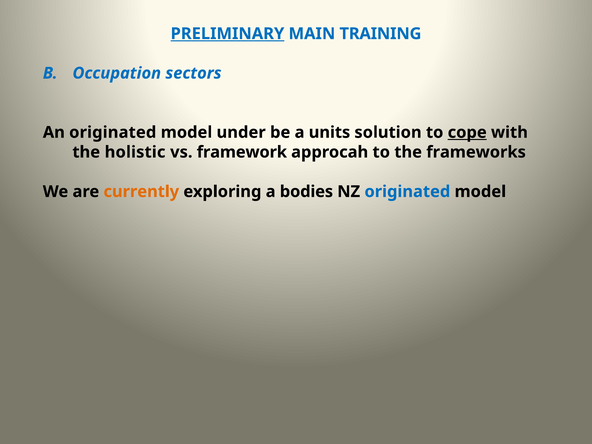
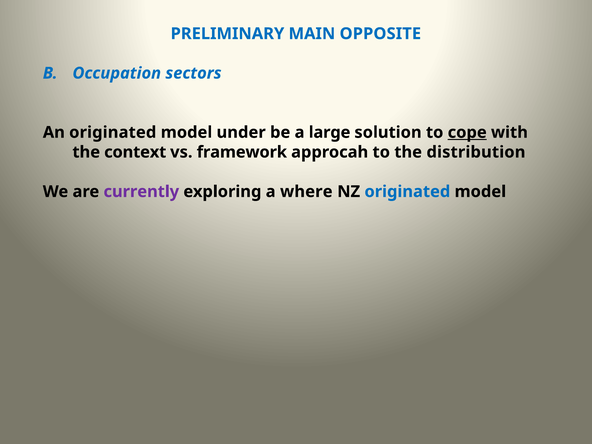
PRELIMINARY underline: present -> none
TRAINING: TRAINING -> OPPOSITE
units: units -> large
holistic: holistic -> context
frameworks: frameworks -> distribution
currently colour: orange -> purple
bodies: bodies -> where
